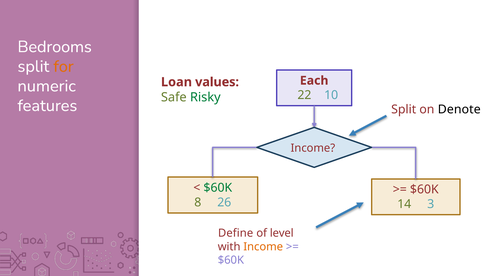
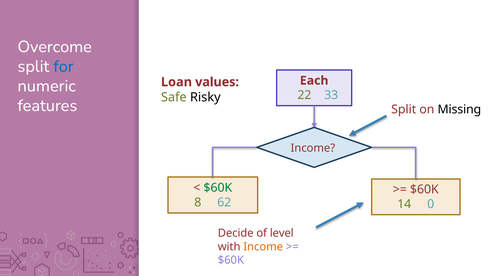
Bedrooms: Bedrooms -> Overcome
for colour: orange -> blue
10: 10 -> 33
Risky colour: green -> black
Denote: Denote -> Missing
26: 26 -> 62
3: 3 -> 0
Define: Define -> Decide
